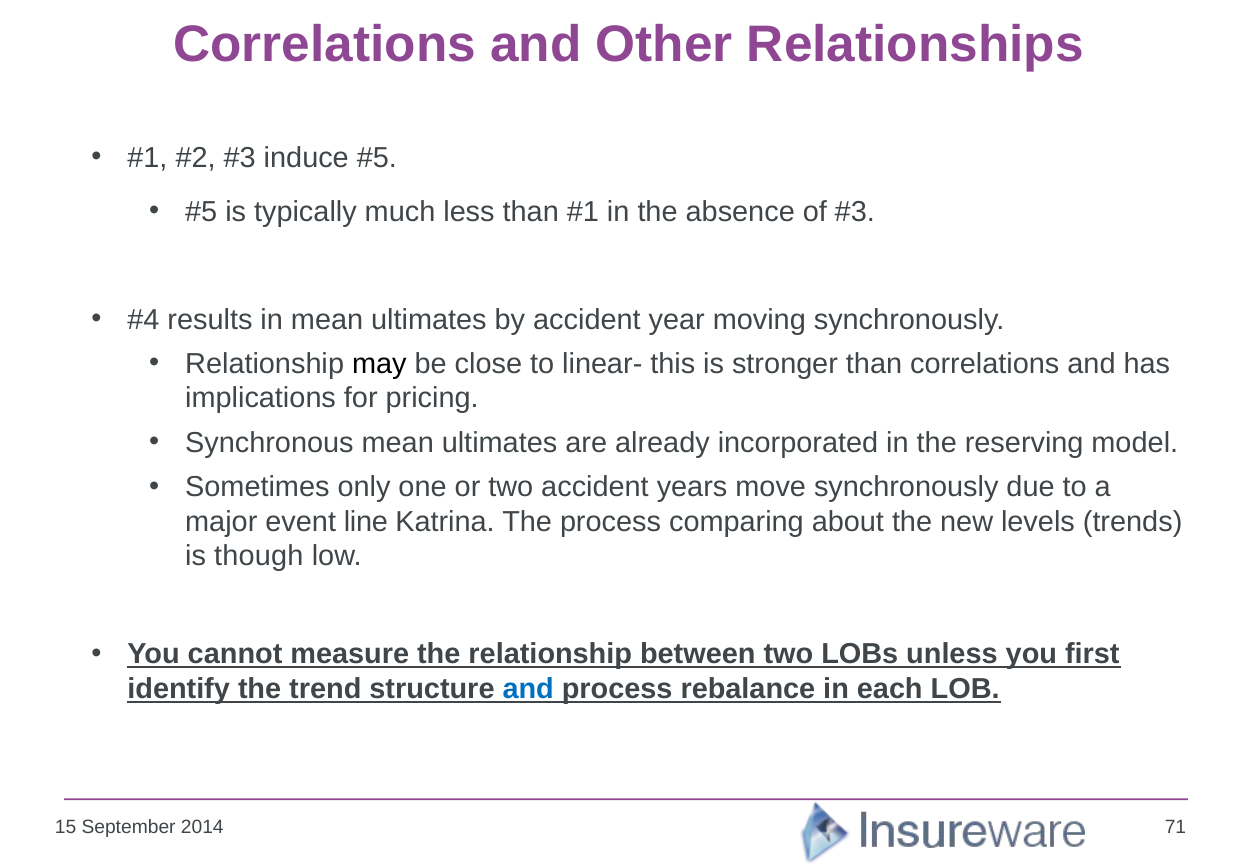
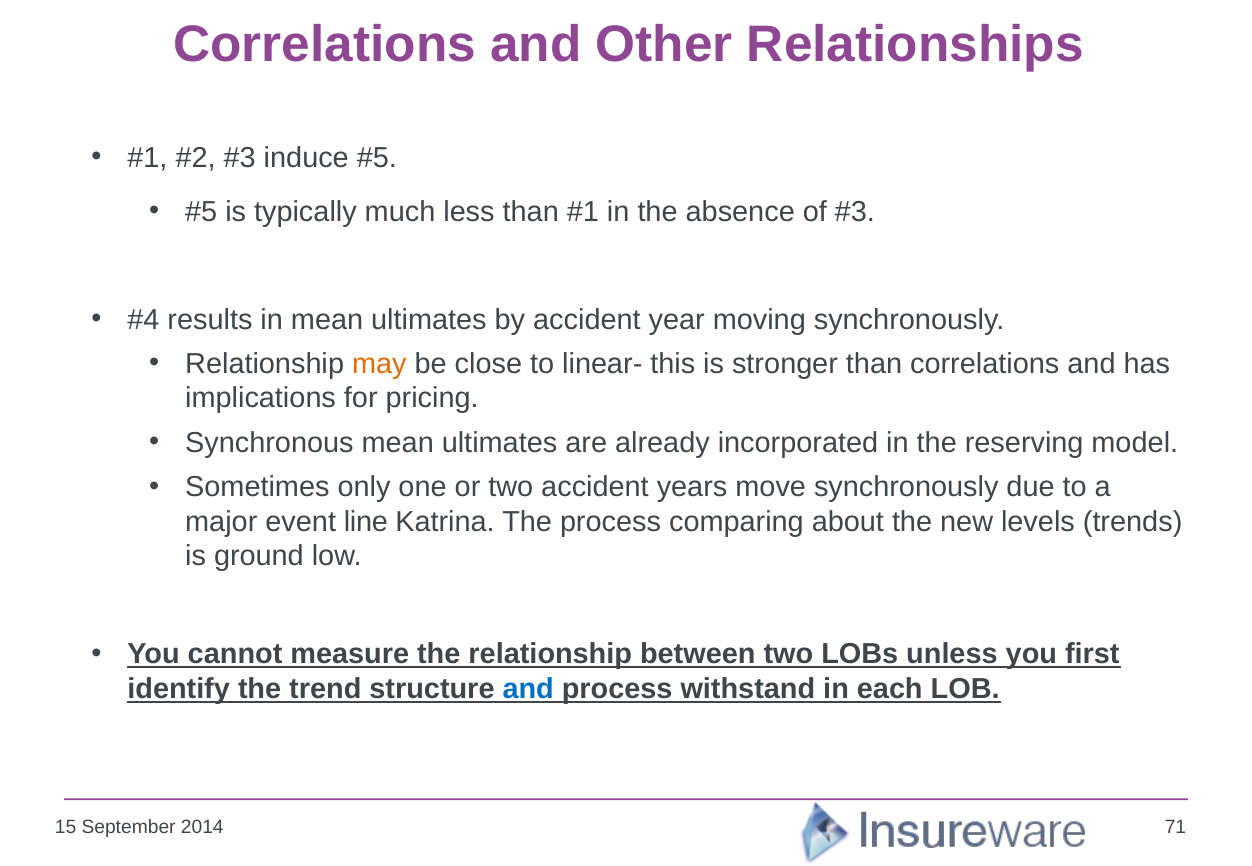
may colour: black -> orange
though: though -> ground
rebalance: rebalance -> withstand
